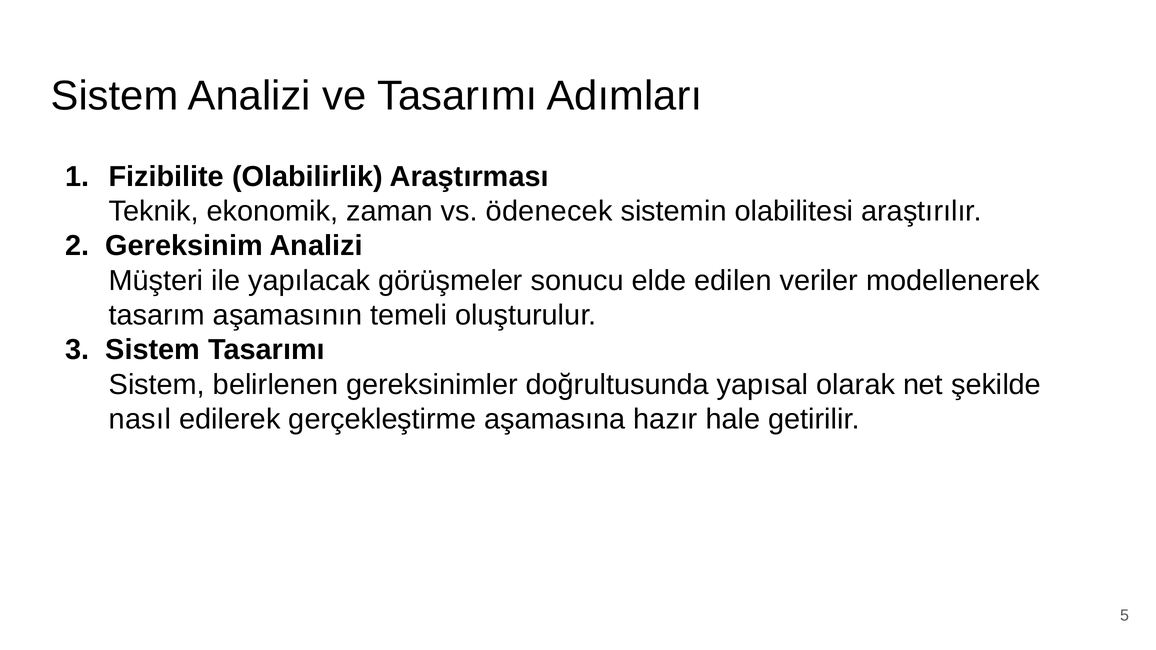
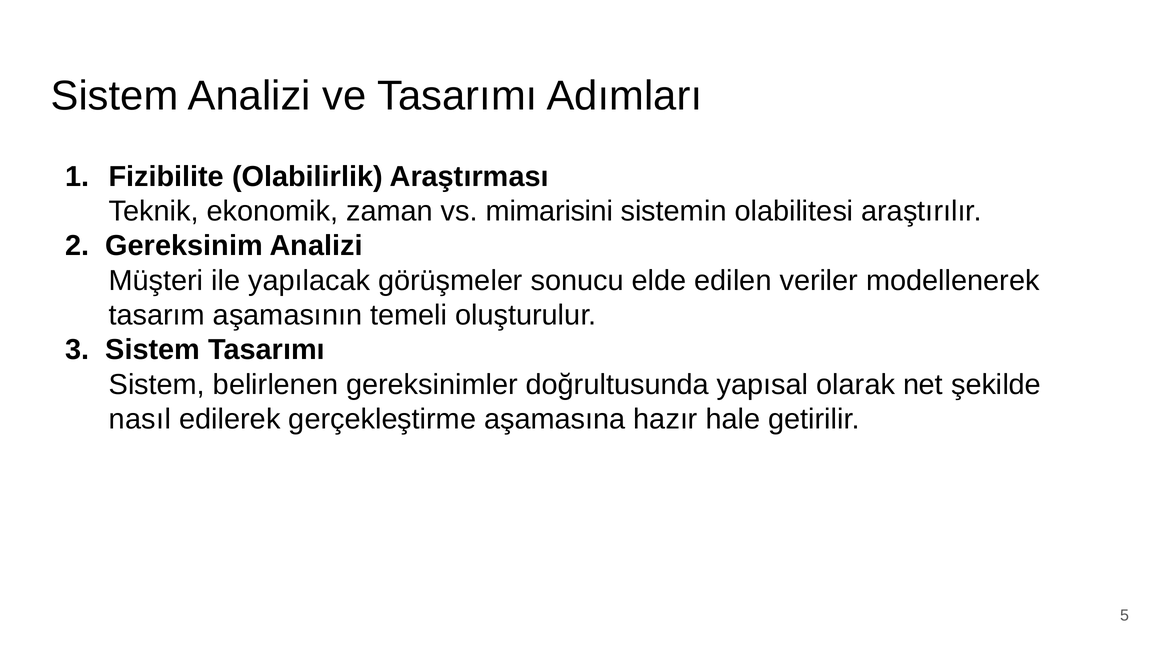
ödenecek: ödenecek -> mimarisini
